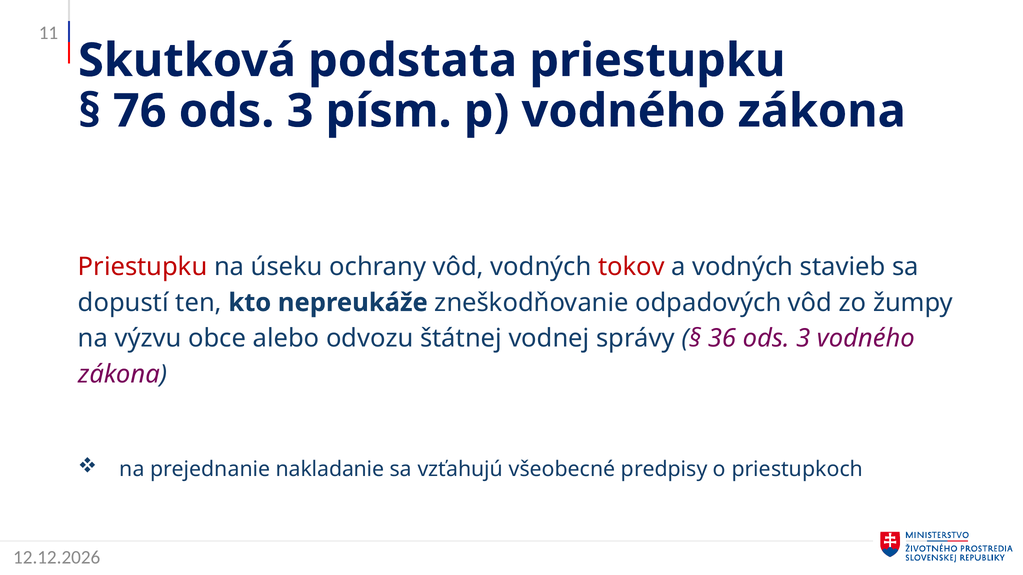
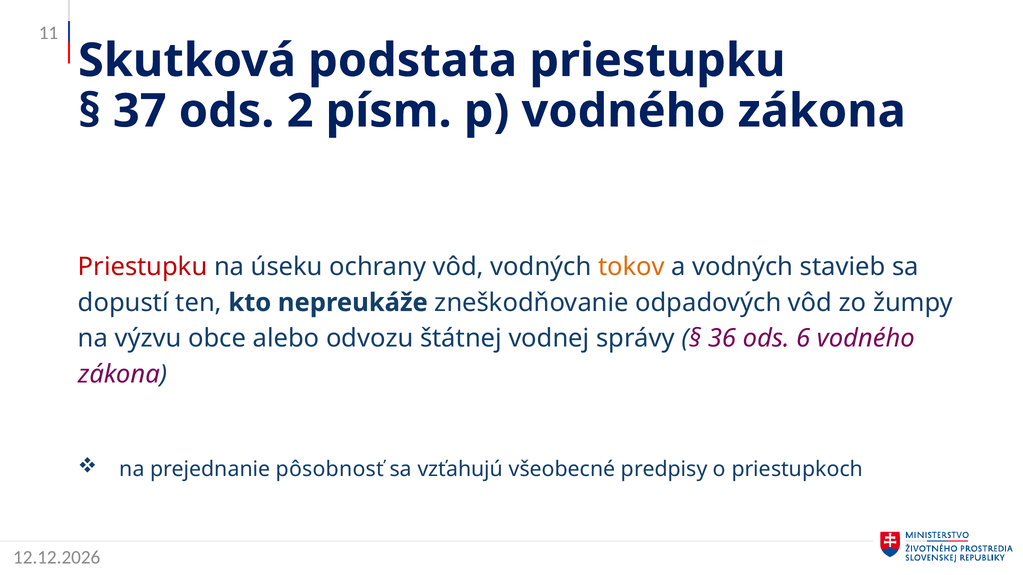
76: 76 -> 37
3 at (300, 111): 3 -> 2
tokov colour: red -> orange
36 ods 3: 3 -> 6
nakladanie: nakladanie -> pôsobnosť
